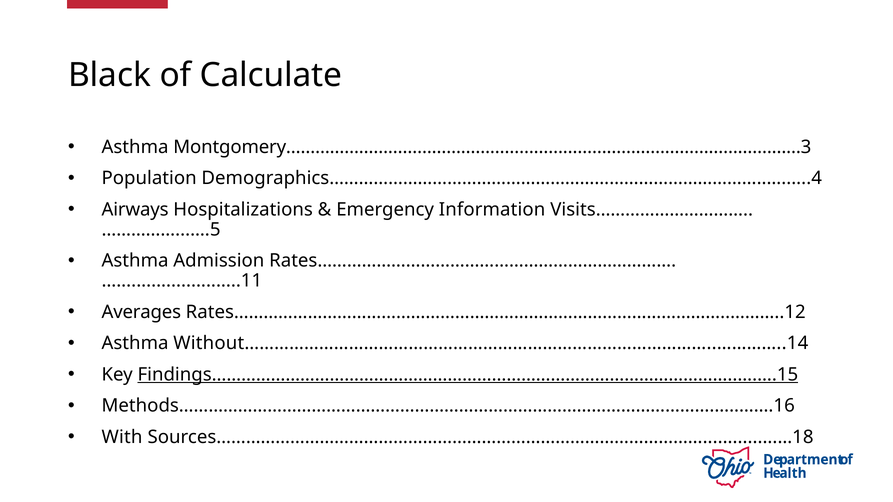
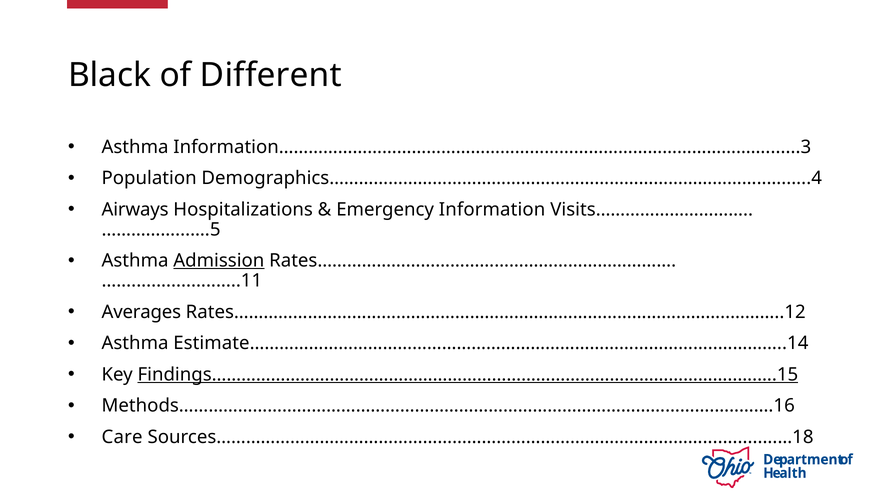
Calculate: Calculate -> Different
Montgomery……………………………………………………………………………………….......3: Montgomery……………………………………………………………………………………….......3 -> Information……………………………………………………………………………………….......3
Admission underline: none -> present
Without…………………………………………………………………………………..…………..14: Without…………………………………………………………………………………..…………..14 -> Estimate…………………………………………………………………………………..…………..14
With: With -> Care
